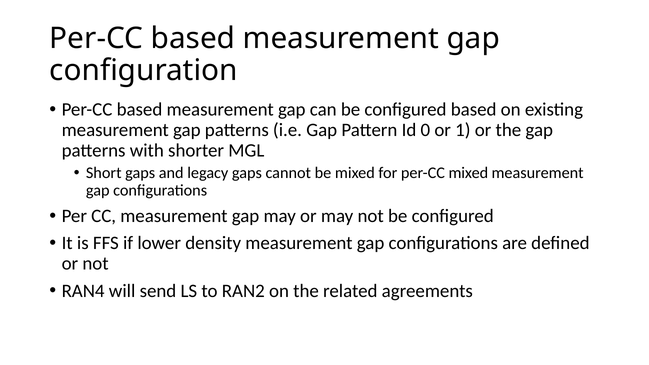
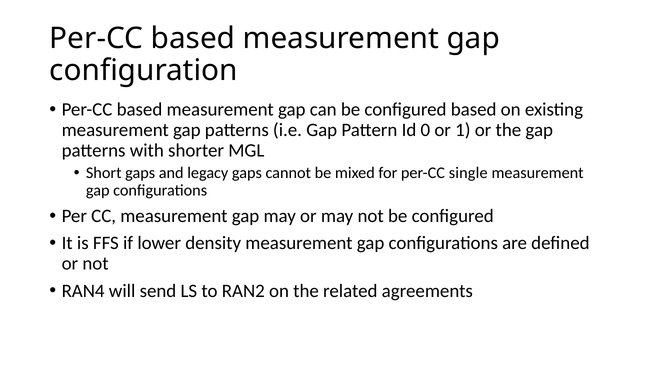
per-CC mixed: mixed -> single
